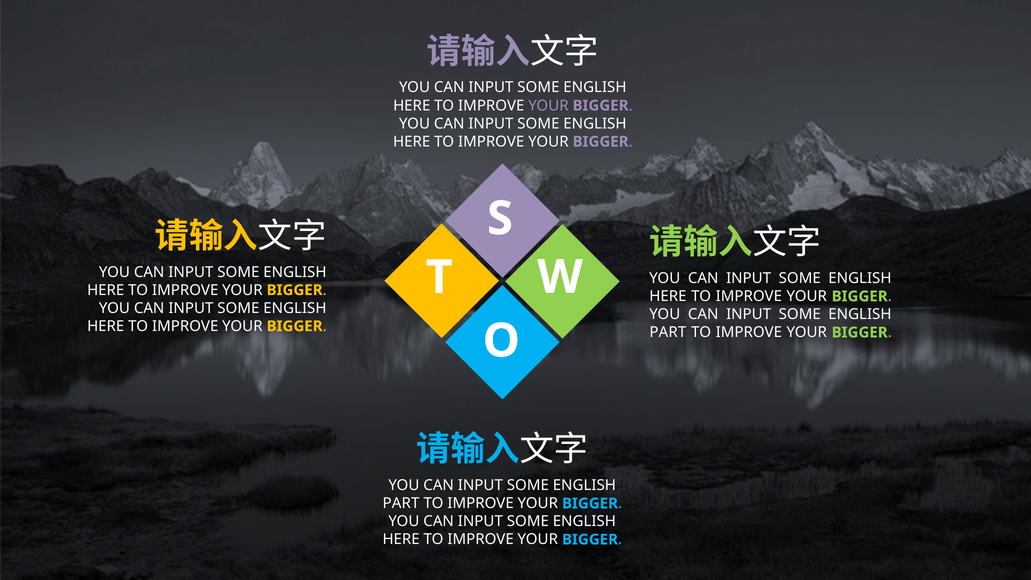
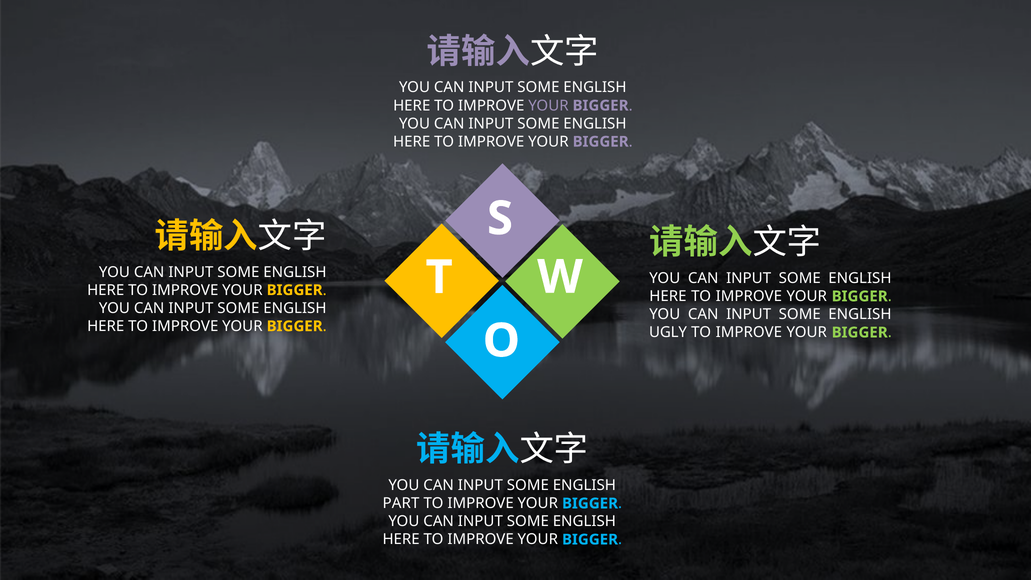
PART at (668, 332): PART -> UGLY
